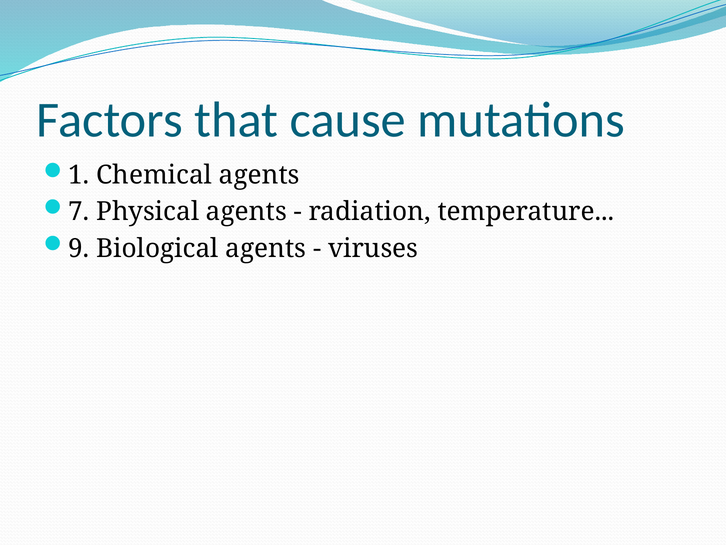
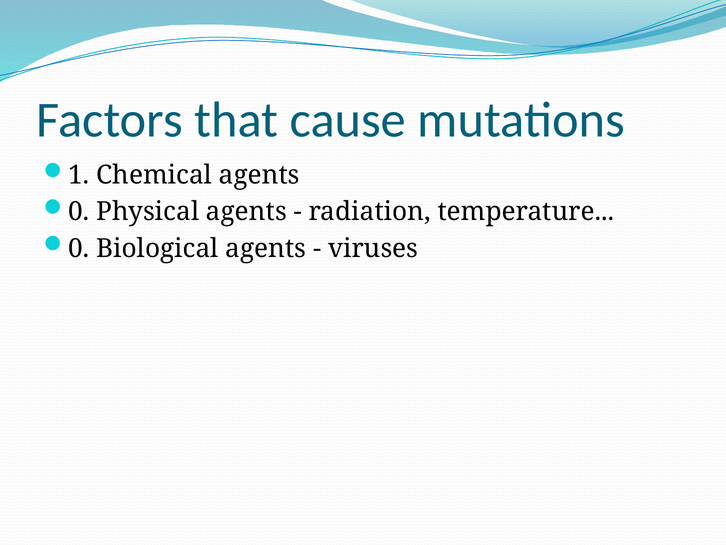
7 at (79, 211): 7 -> 0
9 at (79, 248): 9 -> 0
